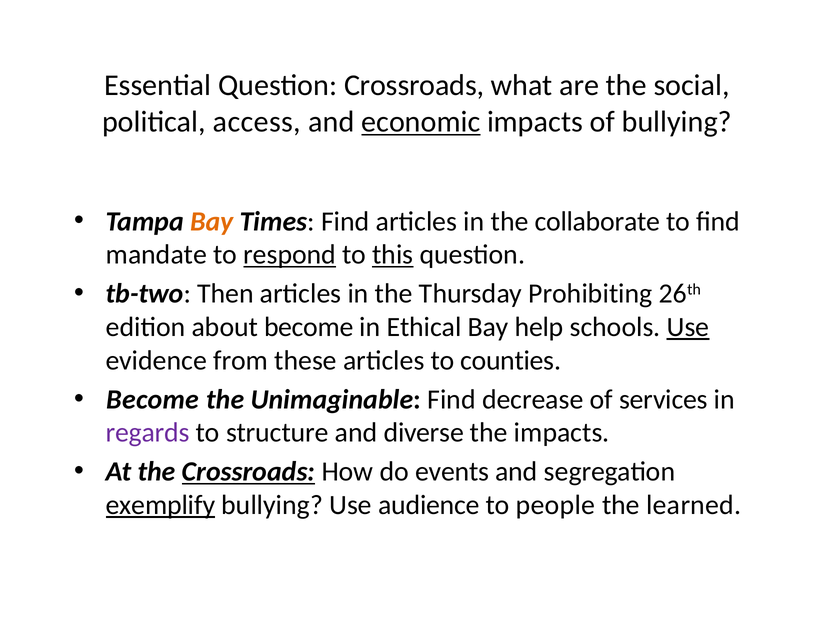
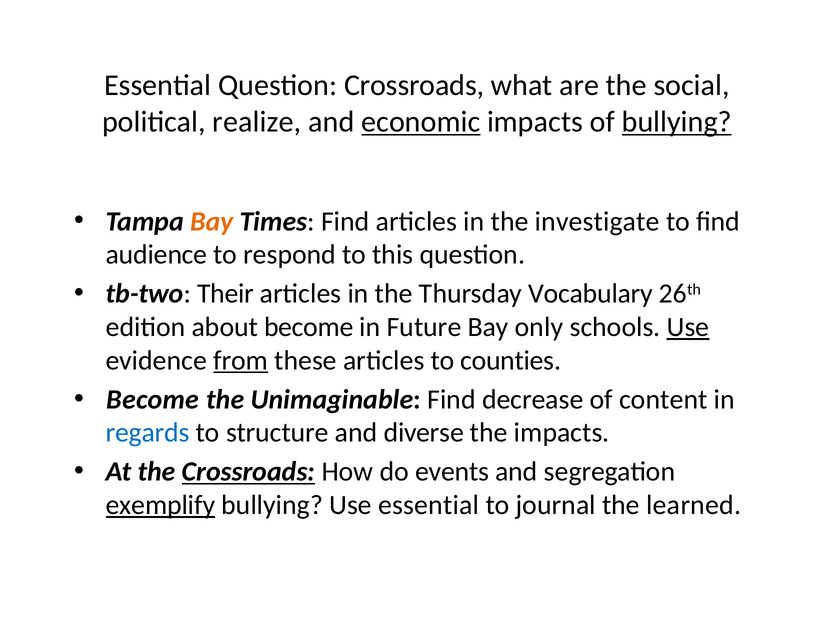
access: access -> realize
bullying at (677, 122) underline: none -> present
collaborate: collaborate -> investigate
mandate: mandate -> audience
respond underline: present -> none
this underline: present -> none
Then: Then -> Their
Prohibiting: Prohibiting -> Vocabulary
Ethical: Ethical -> Future
help: help -> only
from underline: none -> present
services: services -> content
regards colour: purple -> blue
Use audience: audience -> essential
people: people -> journal
